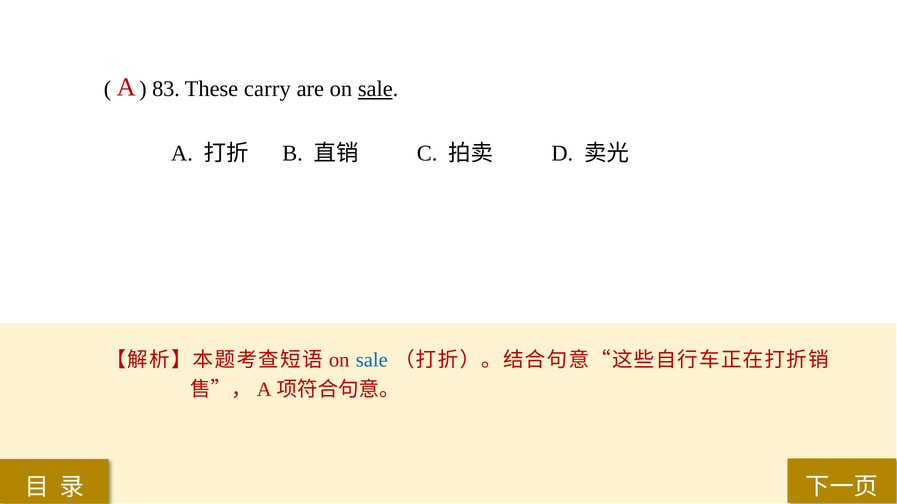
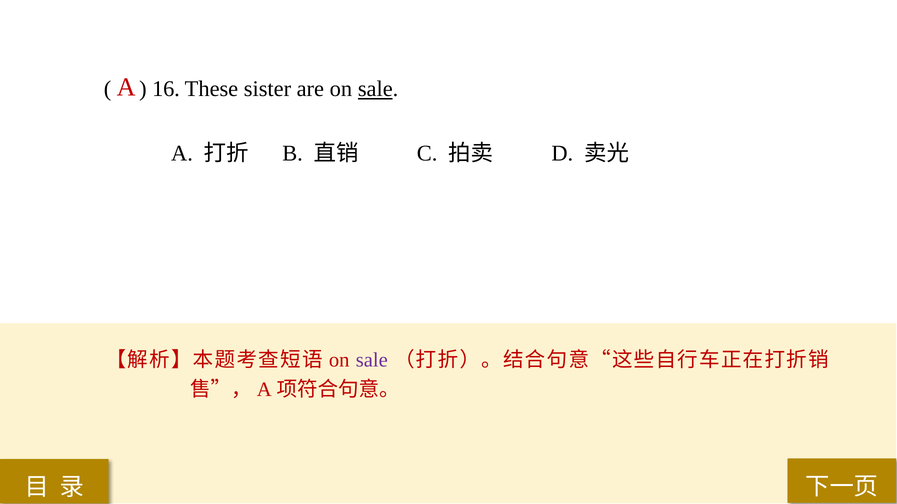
83: 83 -> 16
carry: carry -> sister
sale at (372, 360) colour: blue -> purple
